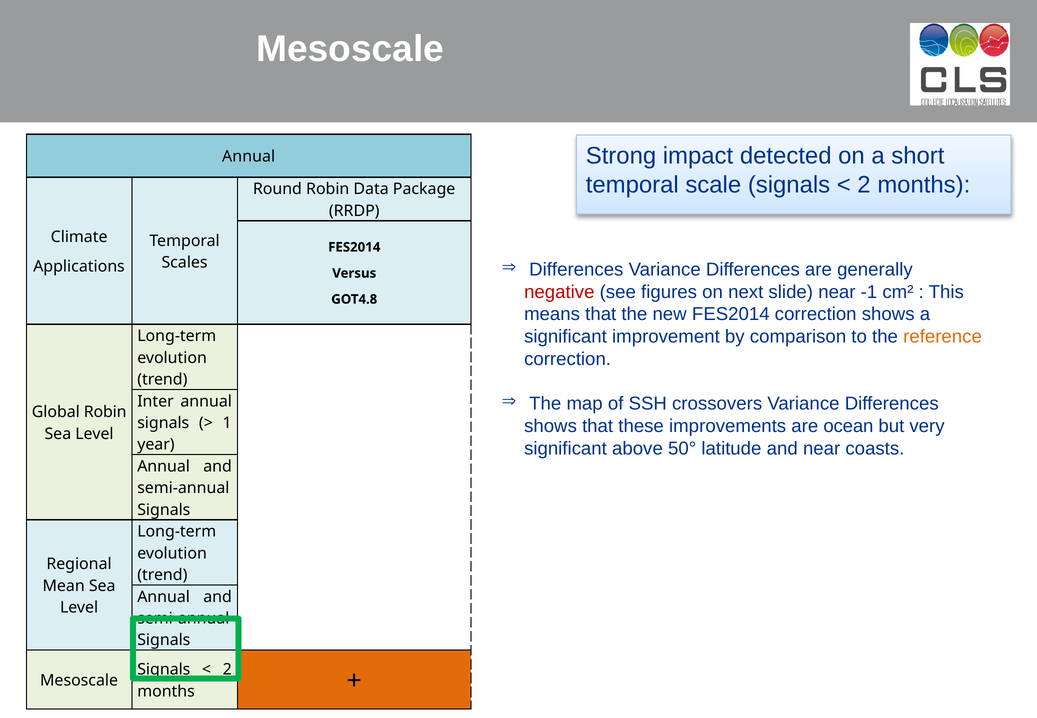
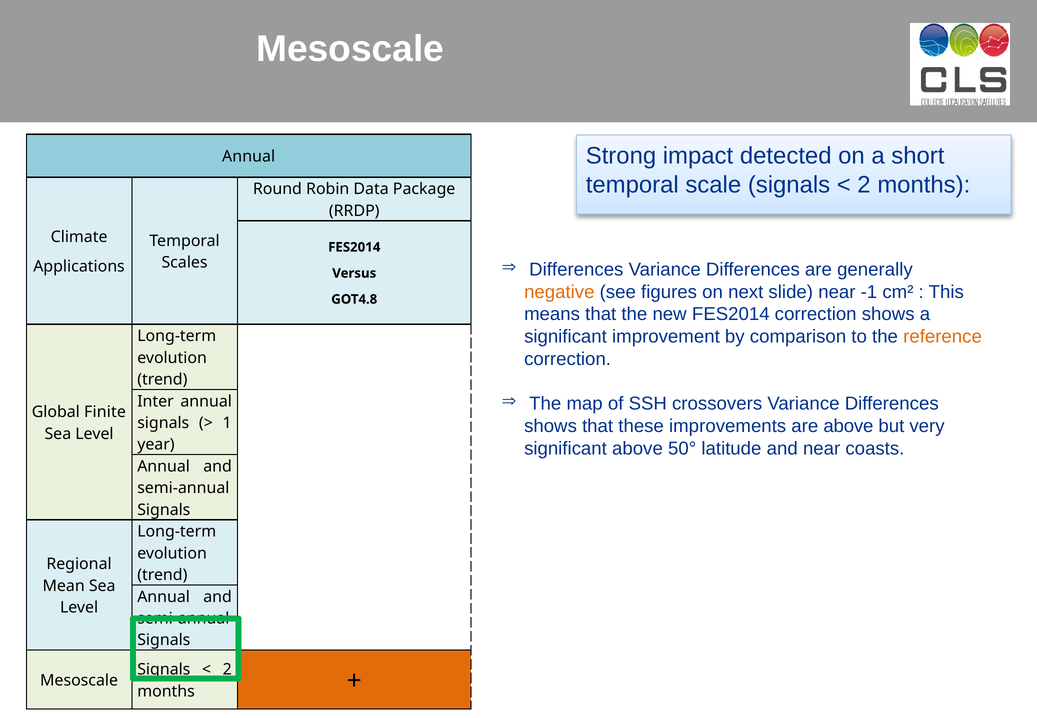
negative colour: red -> orange
Global Robin: Robin -> Finite
are ocean: ocean -> above
